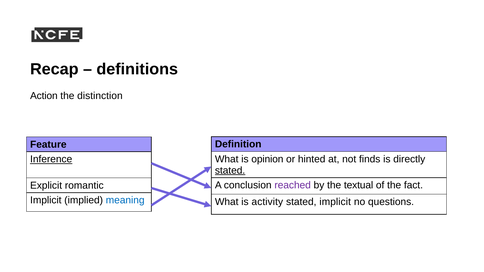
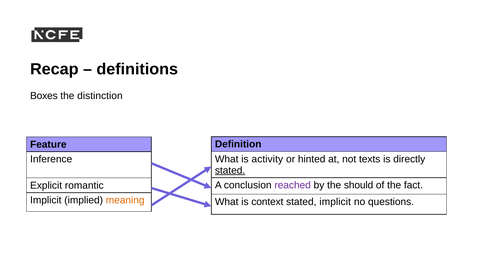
Action: Action -> Boxes
opinion: opinion -> activity
finds: finds -> texts
Inference underline: present -> none
textual: textual -> should
meaning colour: blue -> orange
activity: activity -> context
